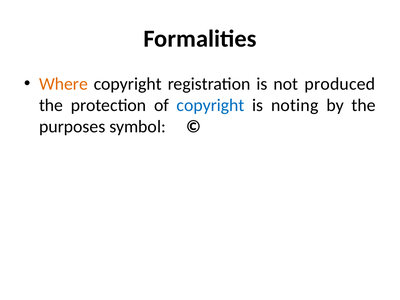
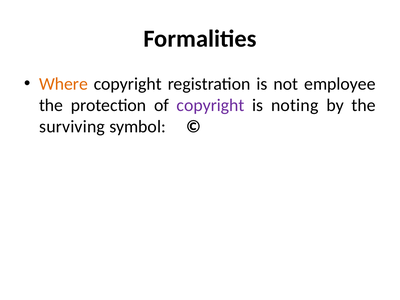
produced: produced -> employee
copyright at (211, 105) colour: blue -> purple
purposes: purposes -> surviving
